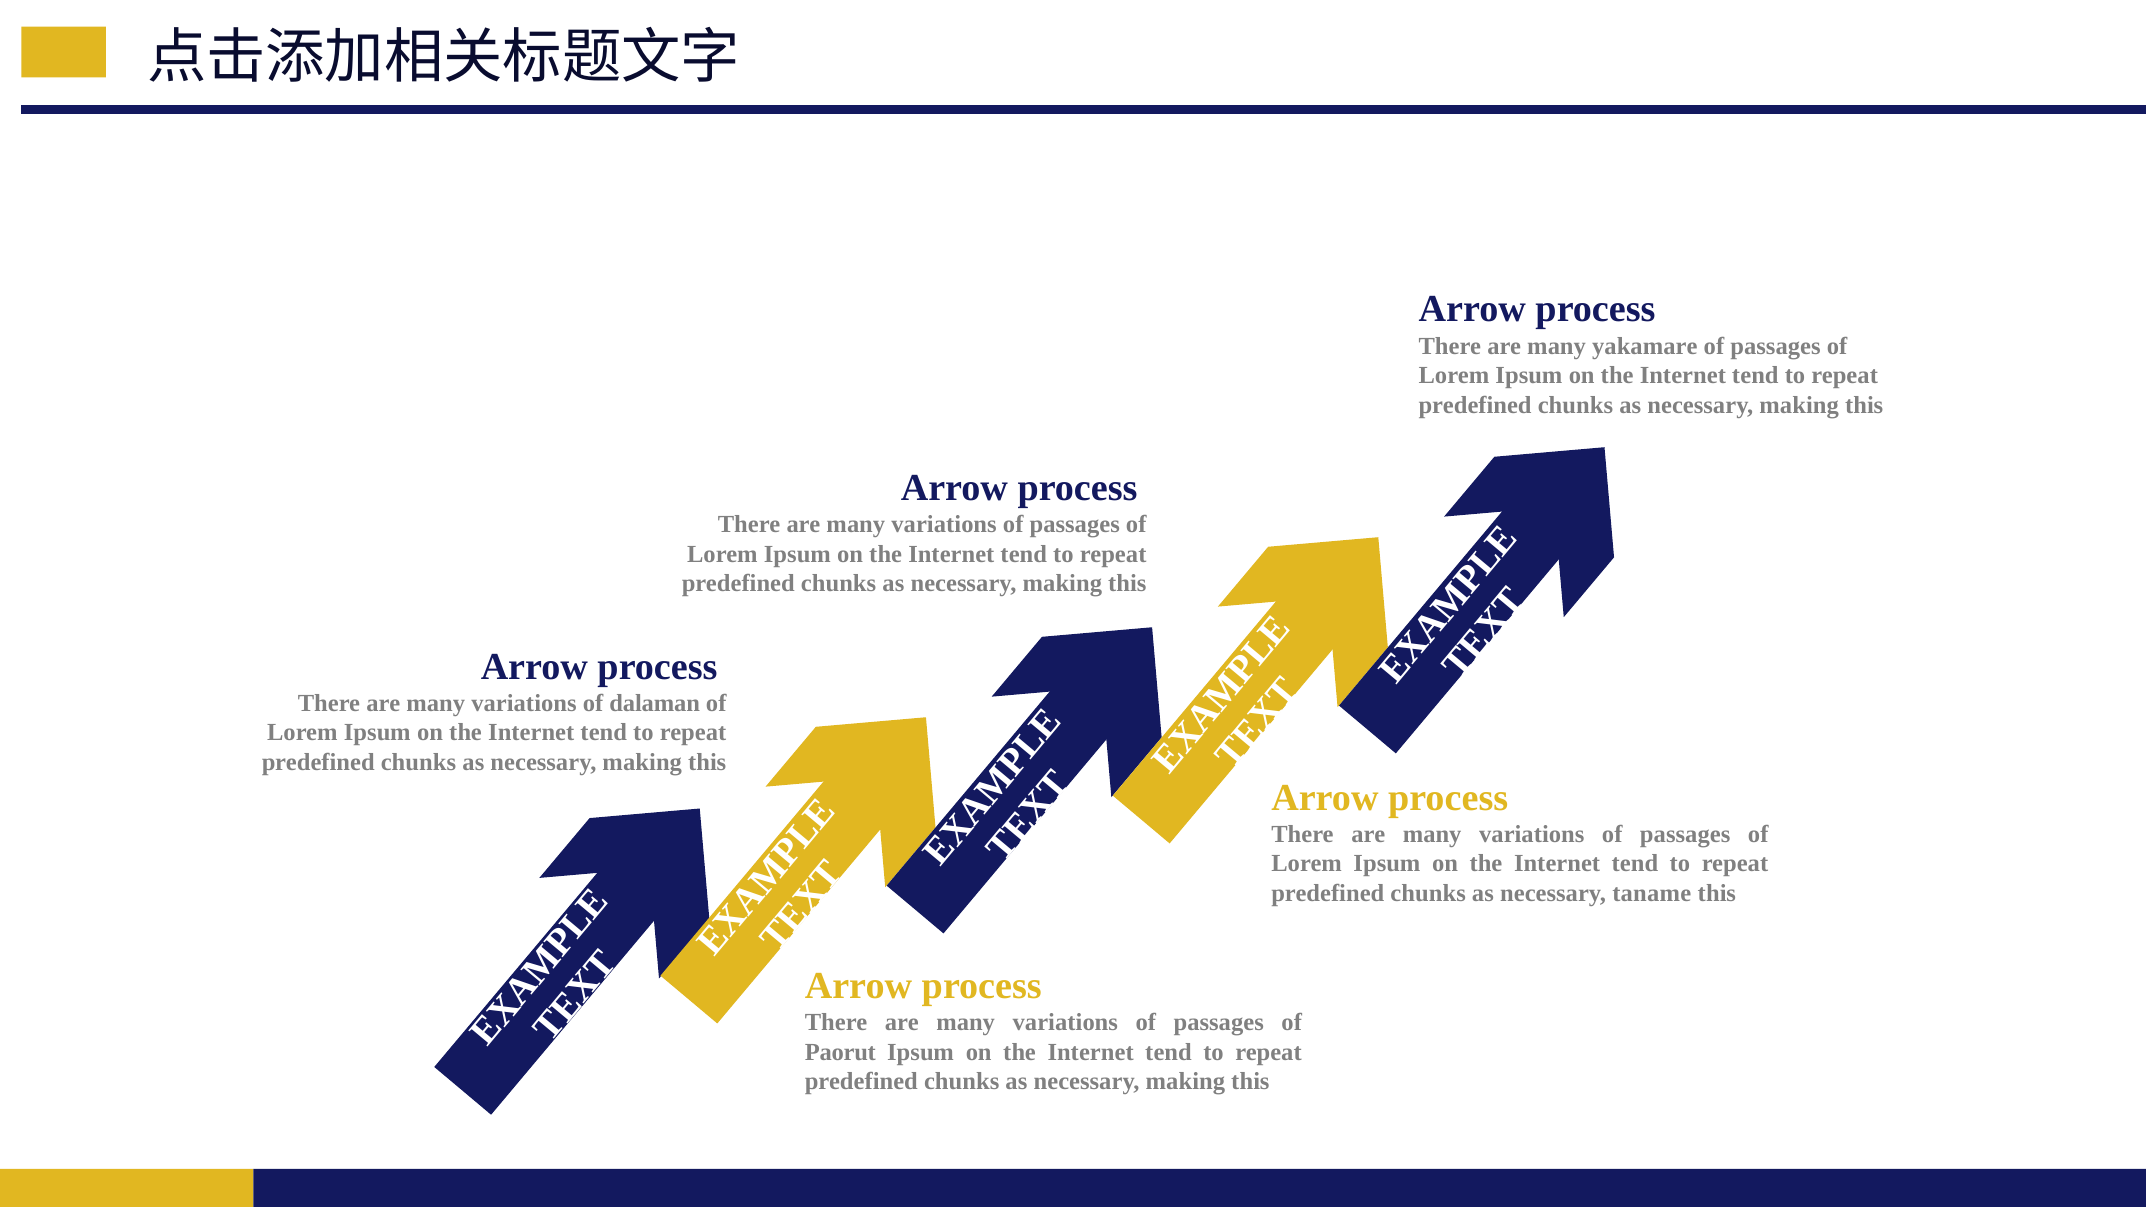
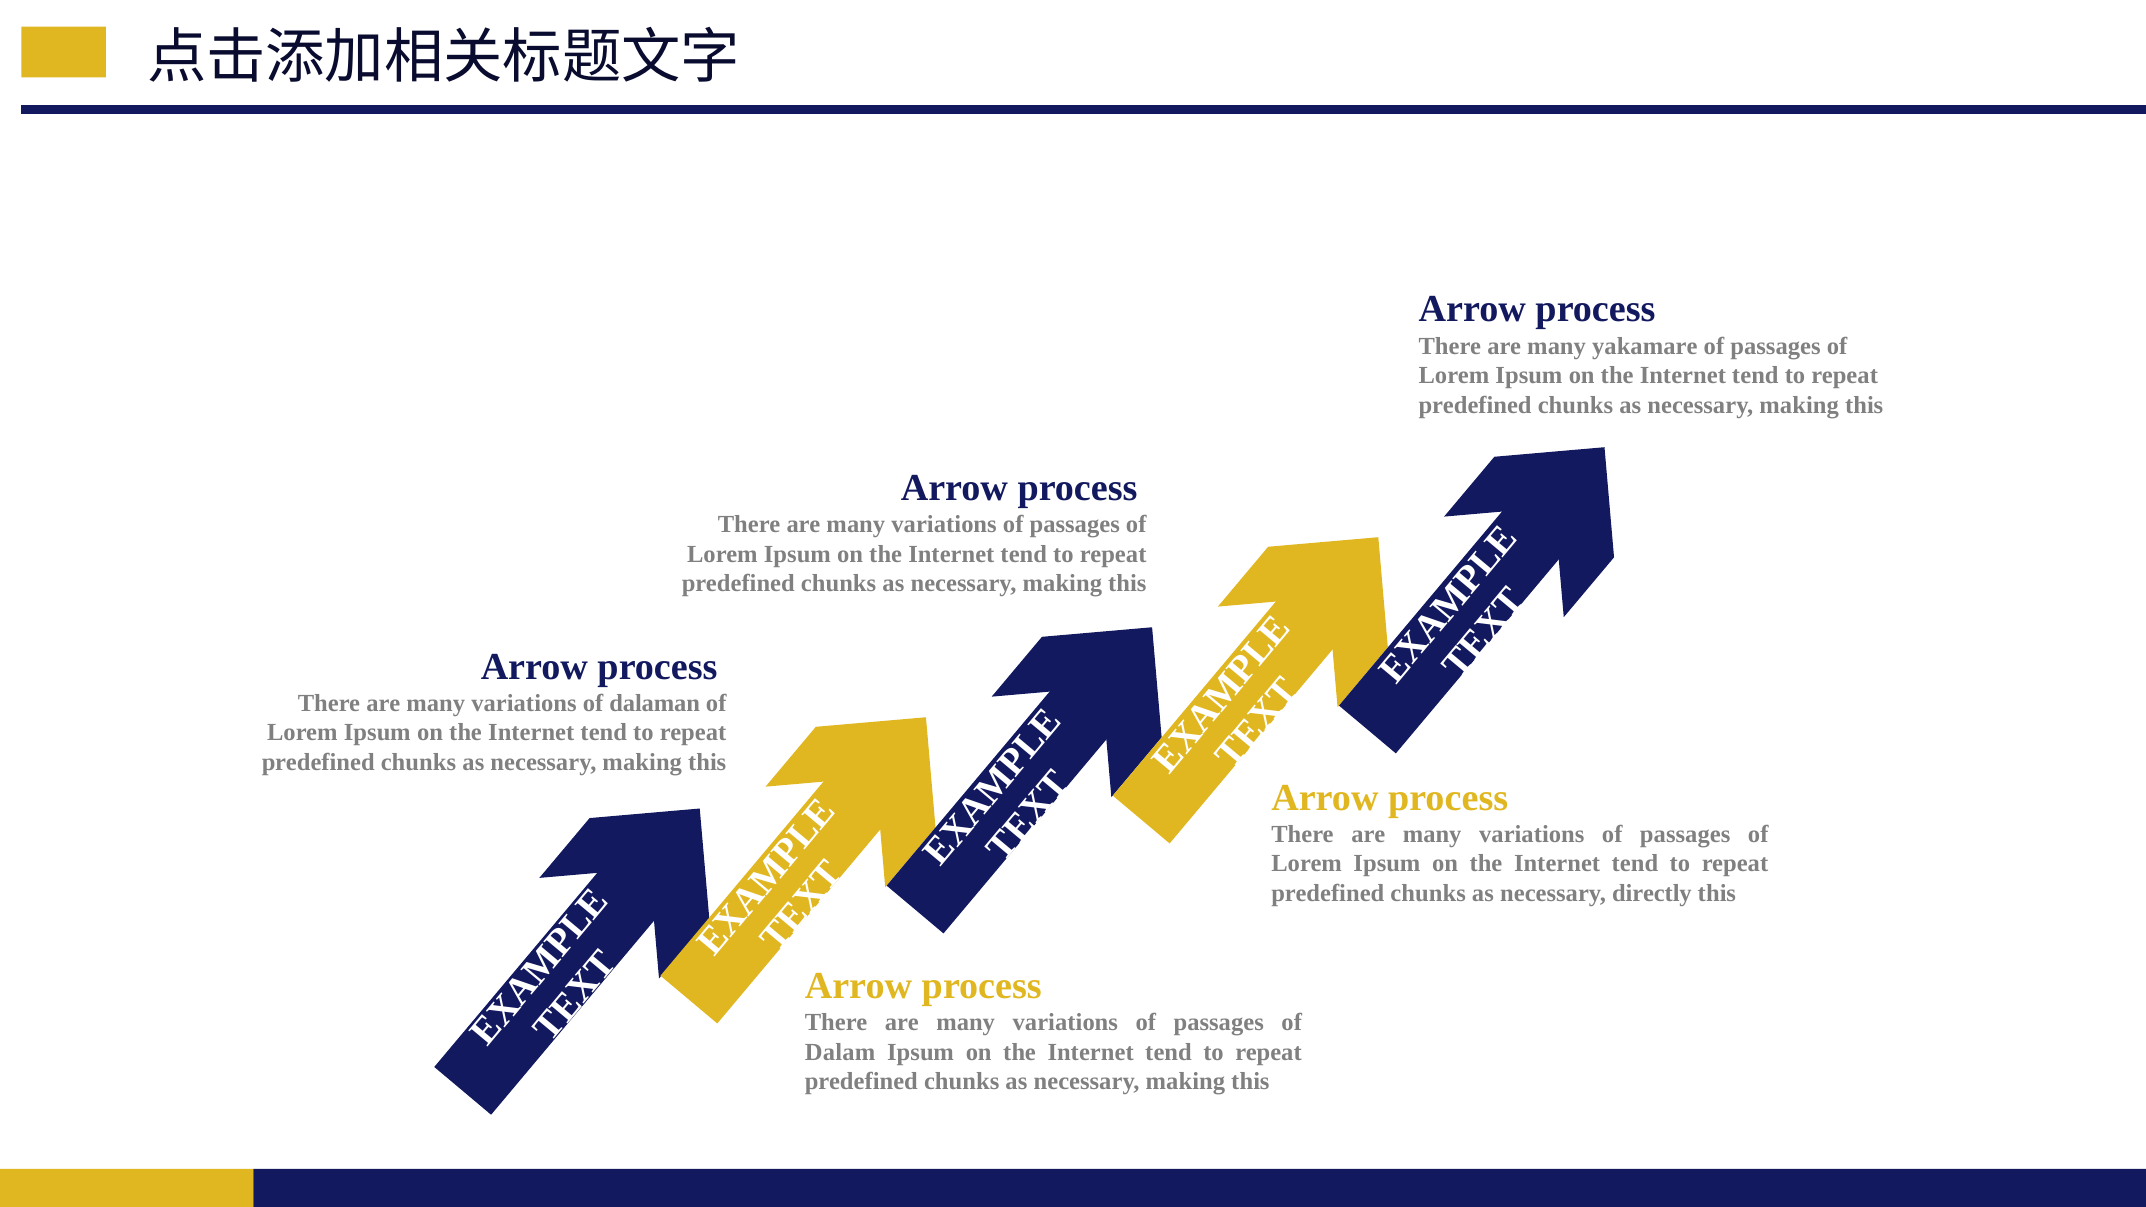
taname: taname -> directly
Paorut: Paorut -> Dalam
